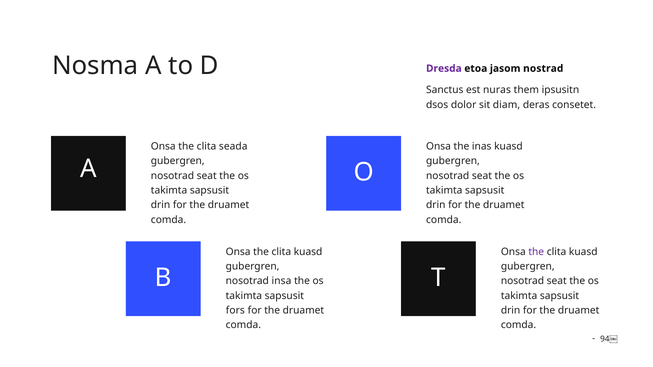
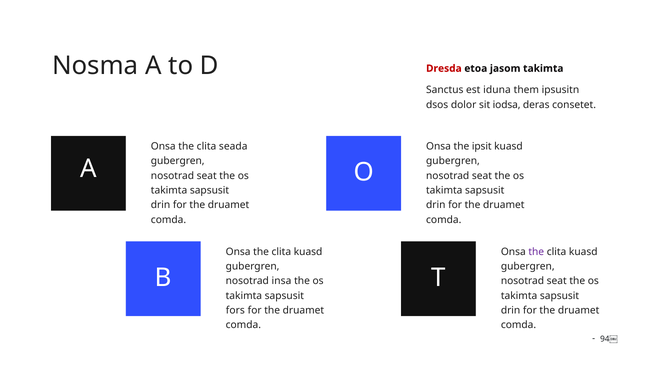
Dresda colour: purple -> red
jasom nostrad: nostrad -> takimta
nuras: nuras -> iduna
diam: diam -> iodsa
inas: inas -> ipsit
